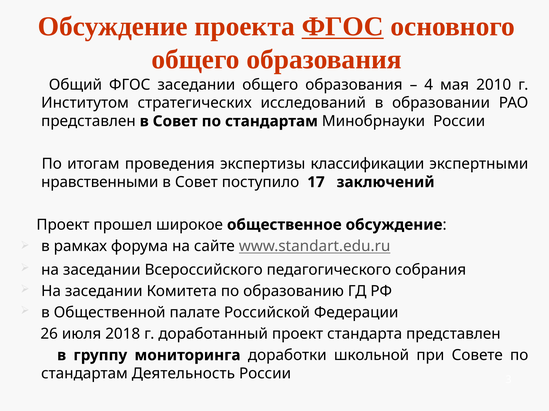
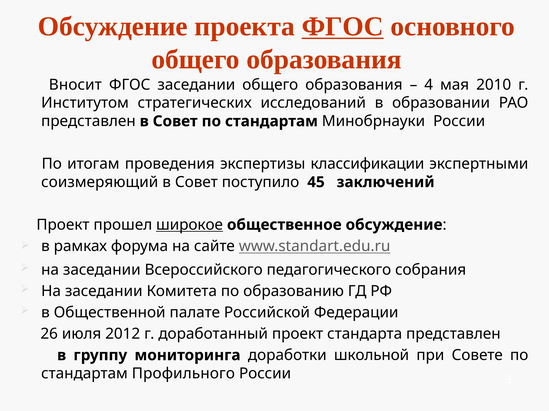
Общий: Общий -> Вносит
нравственными: нравственными -> соизмеряющий
17: 17 -> 45
широкое underline: none -> present
2018: 2018 -> 2012
Деятельность: Деятельность -> Профильного
